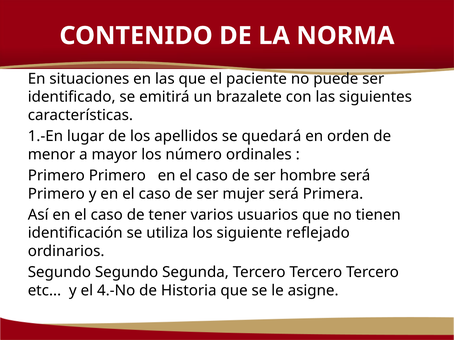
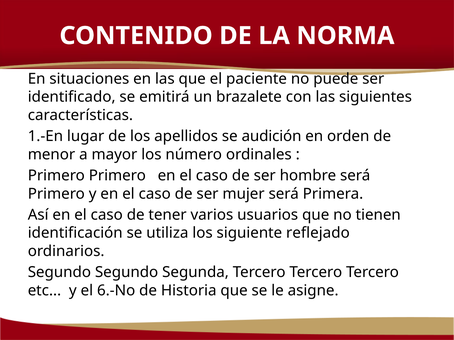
quedará: quedará -> audición
4.-No: 4.-No -> 6.-No
